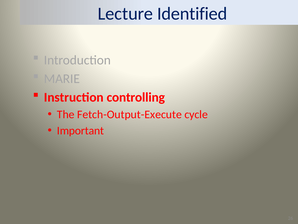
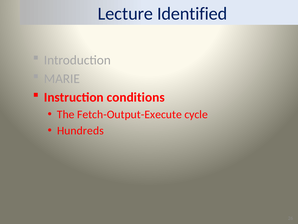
controlling: controlling -> conditions
Important: Important -> Hundreds
